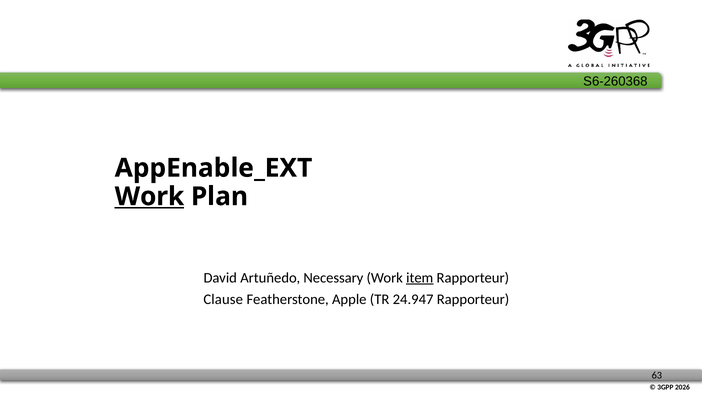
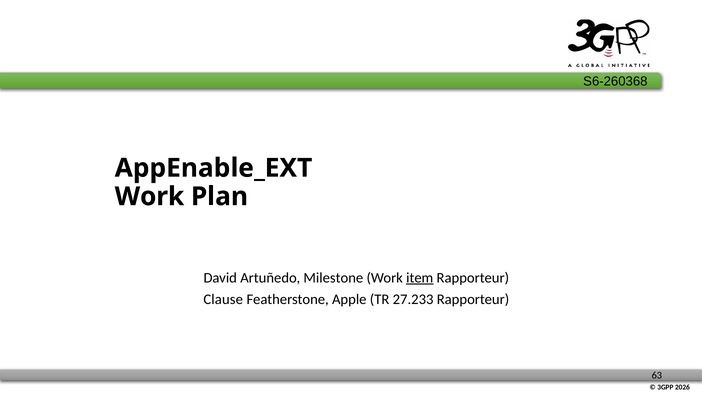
Work at (149, 196) underline: present -> none
Necessary: Necessary -> Milestone
24.947: 24.947 -> 27.233
